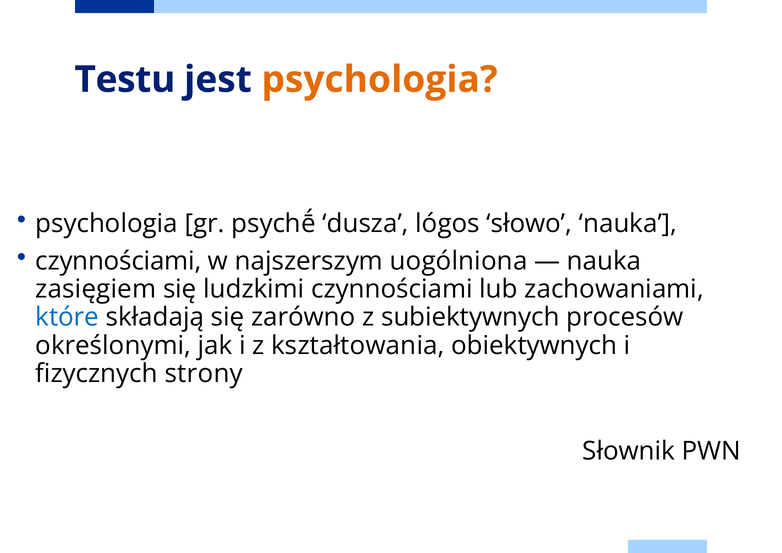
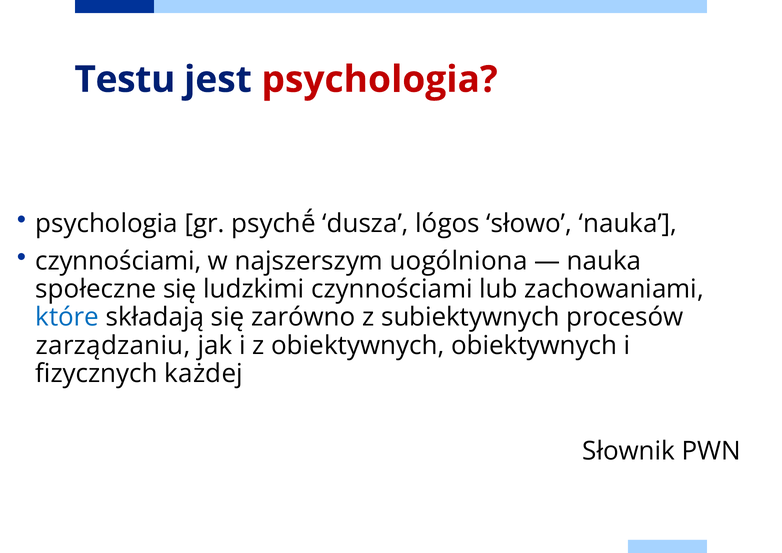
psychologia at (380, 80) colour: orange -> red
zasięgiem: zasięgiem -> społeczne
określonymi: określonymi -> zarządzaniu
z kształtowania: kształtowania -> obiektywnych
strony: strony -> każdej
